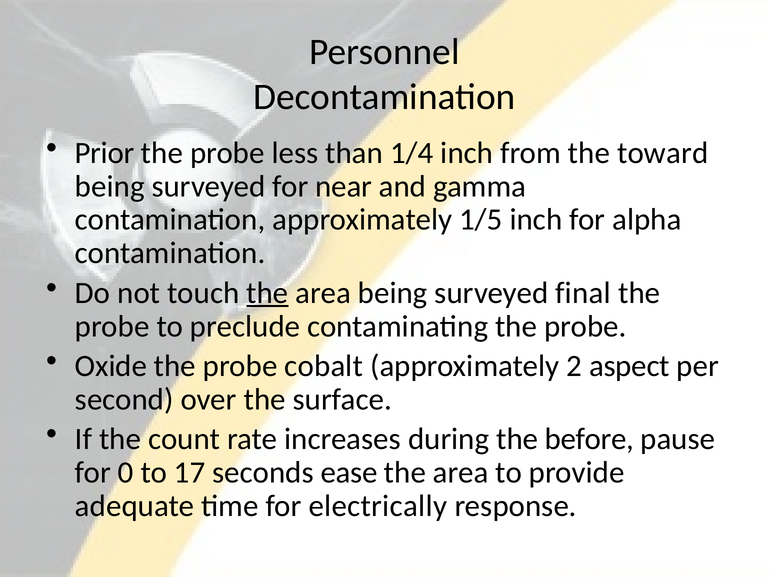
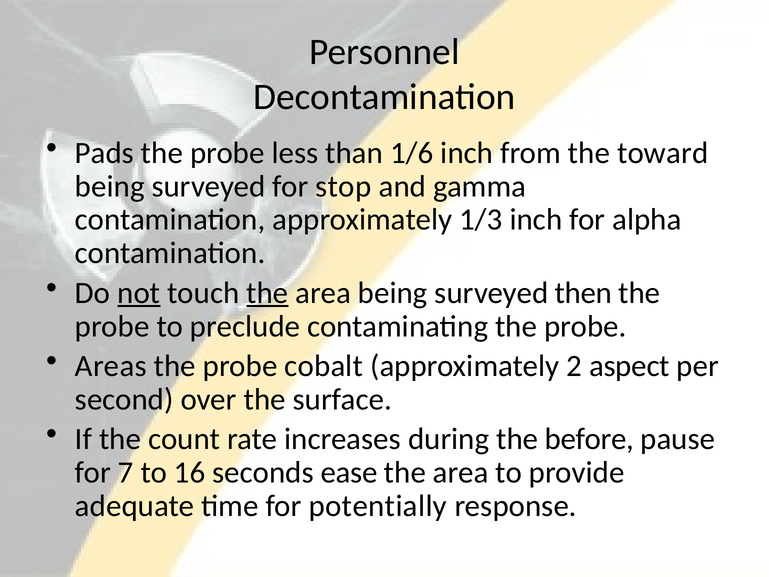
Prior: Prior -> Pads
1/4: 1/4 -> 1/6
near: near -> stop
1/5: 1/5 -> 1/3
not underline: none -> present
final: final -> then
Oxide: Oxide -> Areas
0: 0 -> 7
17: 17 -> 16
electrically: electrically -> potentially
